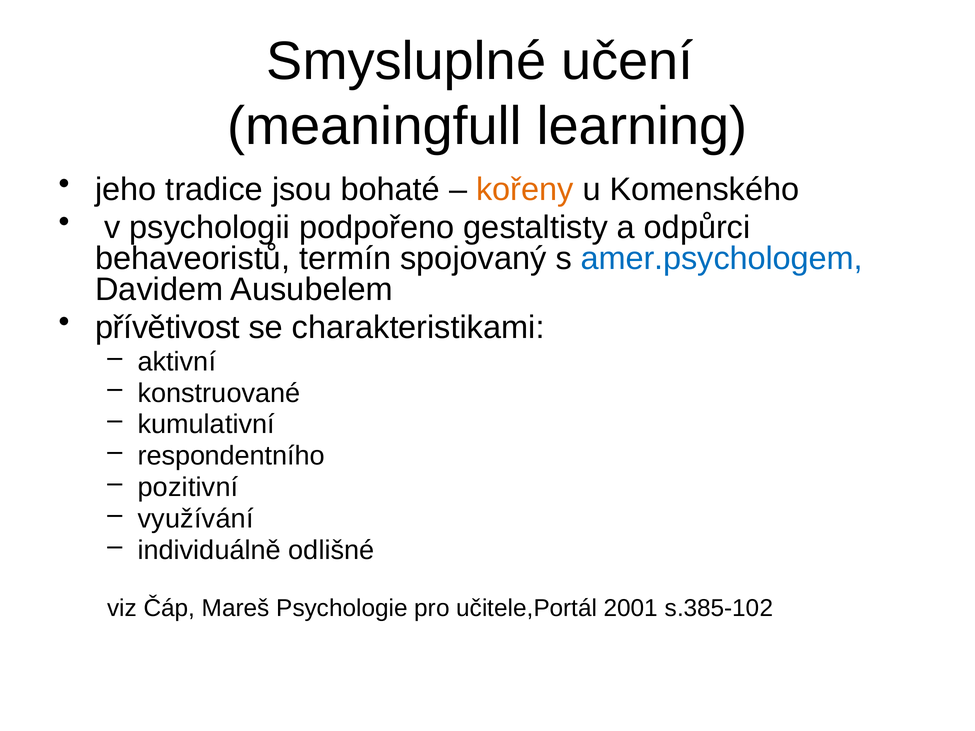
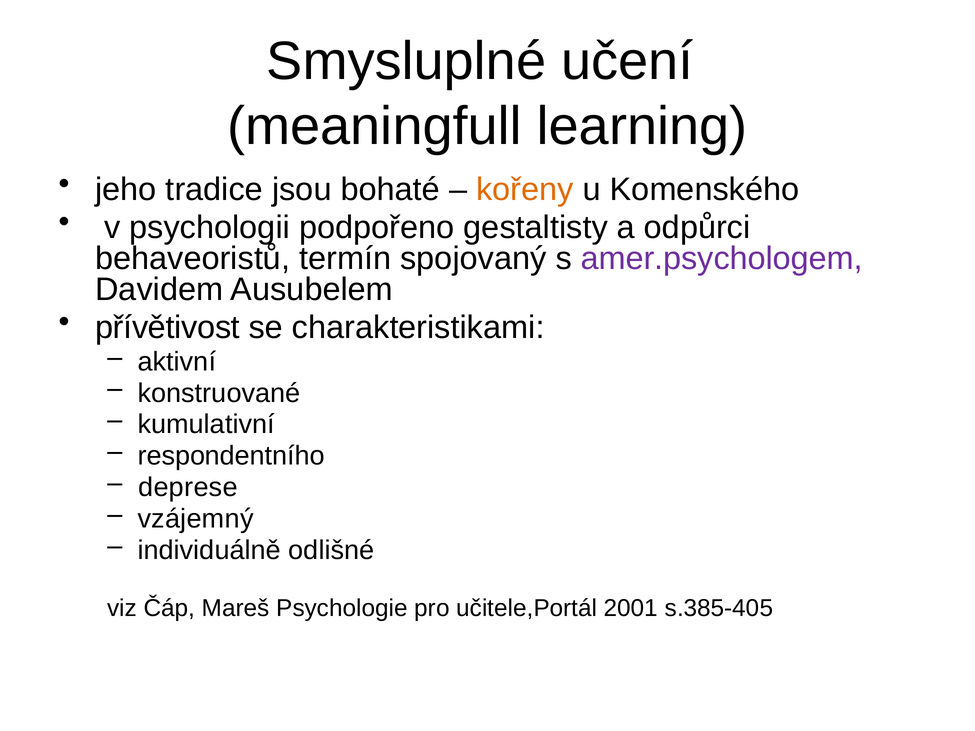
amer.psychologem colour: blue -> purple
pozitivní: pozitivní -> deprese
využívání: využívání -> vzájemný
s.385-102: s.385-102 -> s.385-405
